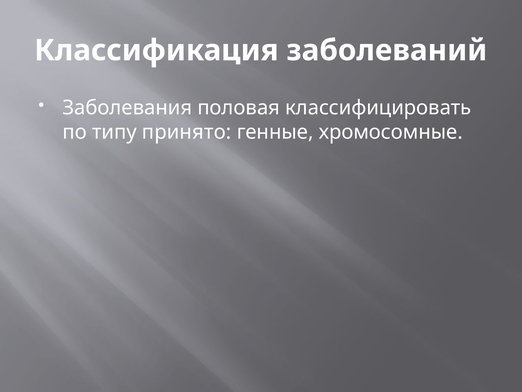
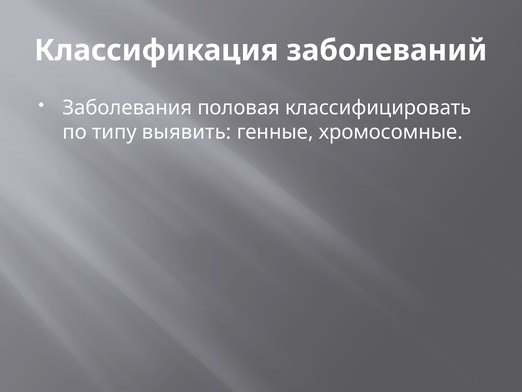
принято: принято -> выявить
